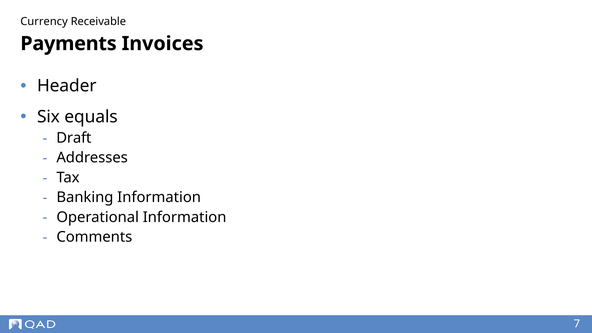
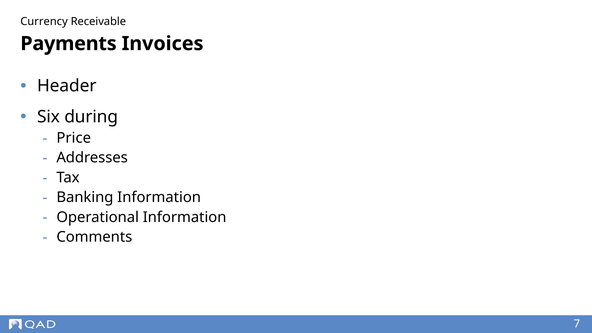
equals: equals -> during
Draft: Draft -> Price
